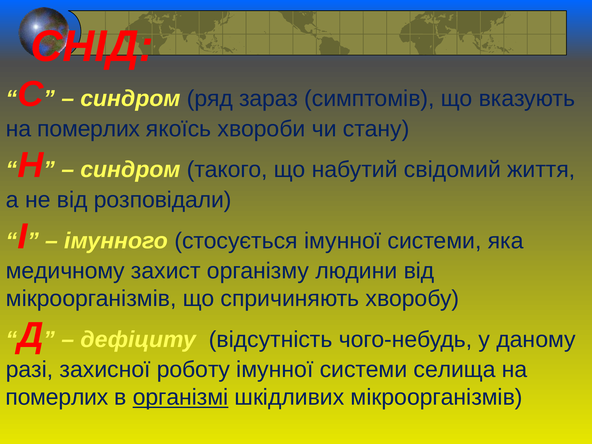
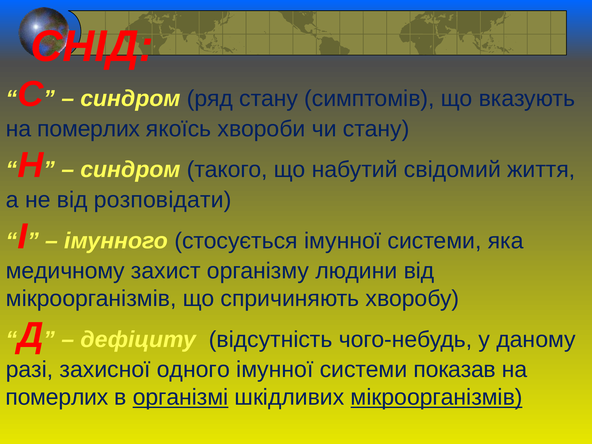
ряд зараз: зараз -> стану
розповідали: розповідали -> розповідати
роботу: роботу -> одного
селища: селища -> показав
мікроорганізмів at (437, 397) underline: none -> present
